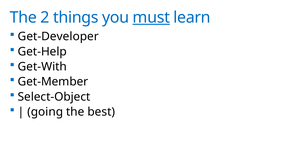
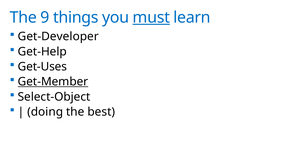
2: 2 -> 9
Get-With: Get-With -> Get-Uses
Get-Member underline: none -> present
going: going -> doing
